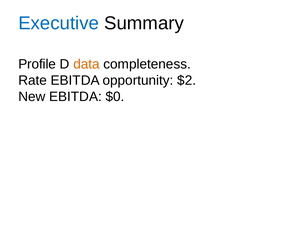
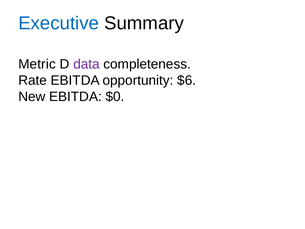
Profile: Profile -> Metric
data colour: orange -> purple
$2: $2 -> $6
